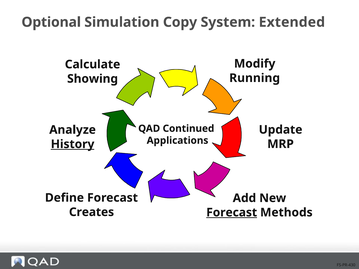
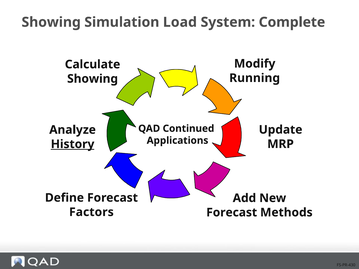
Optional at (51, 22): Optional -> Showing
Copy: Copy -> Load
Extended: Extended -> Complete
Creates: Creates -> Factors
Forecast at (232, 213) underline: present -> none
